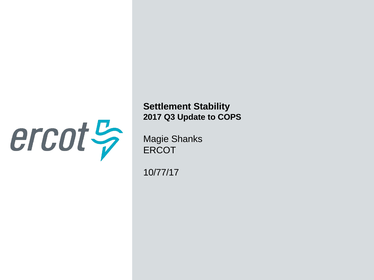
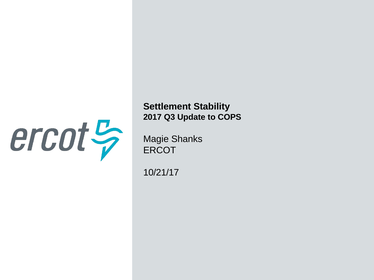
10/77/17: 10/77/17 -> 10/21/17
